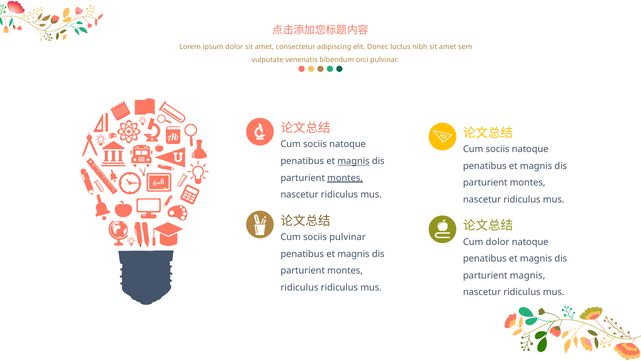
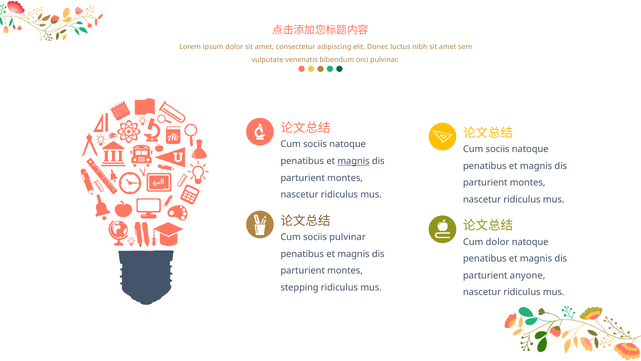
montes at (345, 178) underline: present -> none
parturient magnis: magnis -> anyone
ridiculus at (299, 287): ridiculus -> stepping
